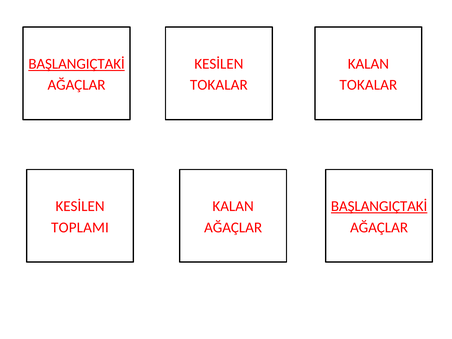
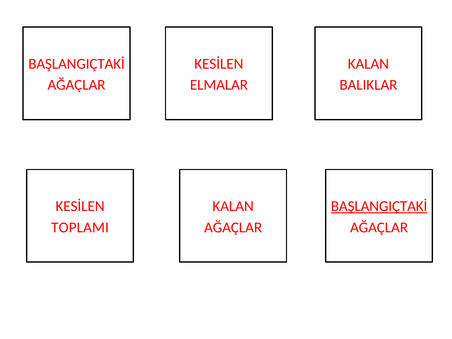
BAŞLANGIÇTAKİ at (77, 64) underline: present -> none
TOKALAR at (219, 85): TOKALAR -> ELMALAR
TOKALAR at (368, 85): TOKALAR -> BALIKLAR
